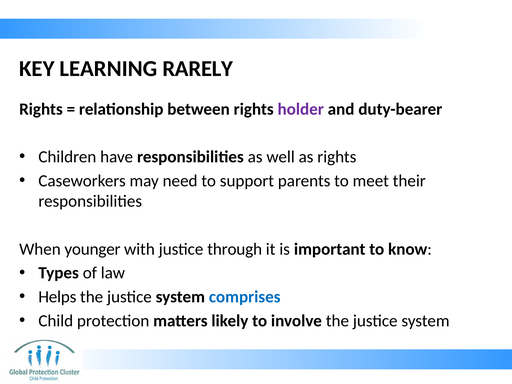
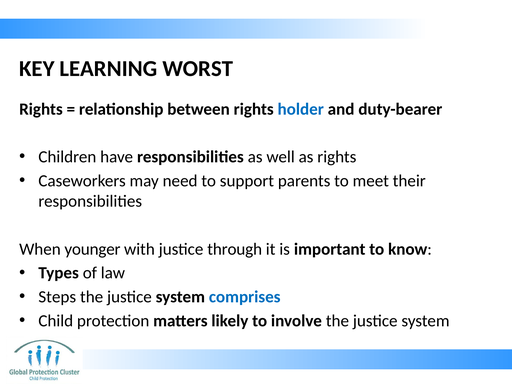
RARELY: RARELY -> WORST
holder colour: purple -> blue
Helps: Helps -> Steps
